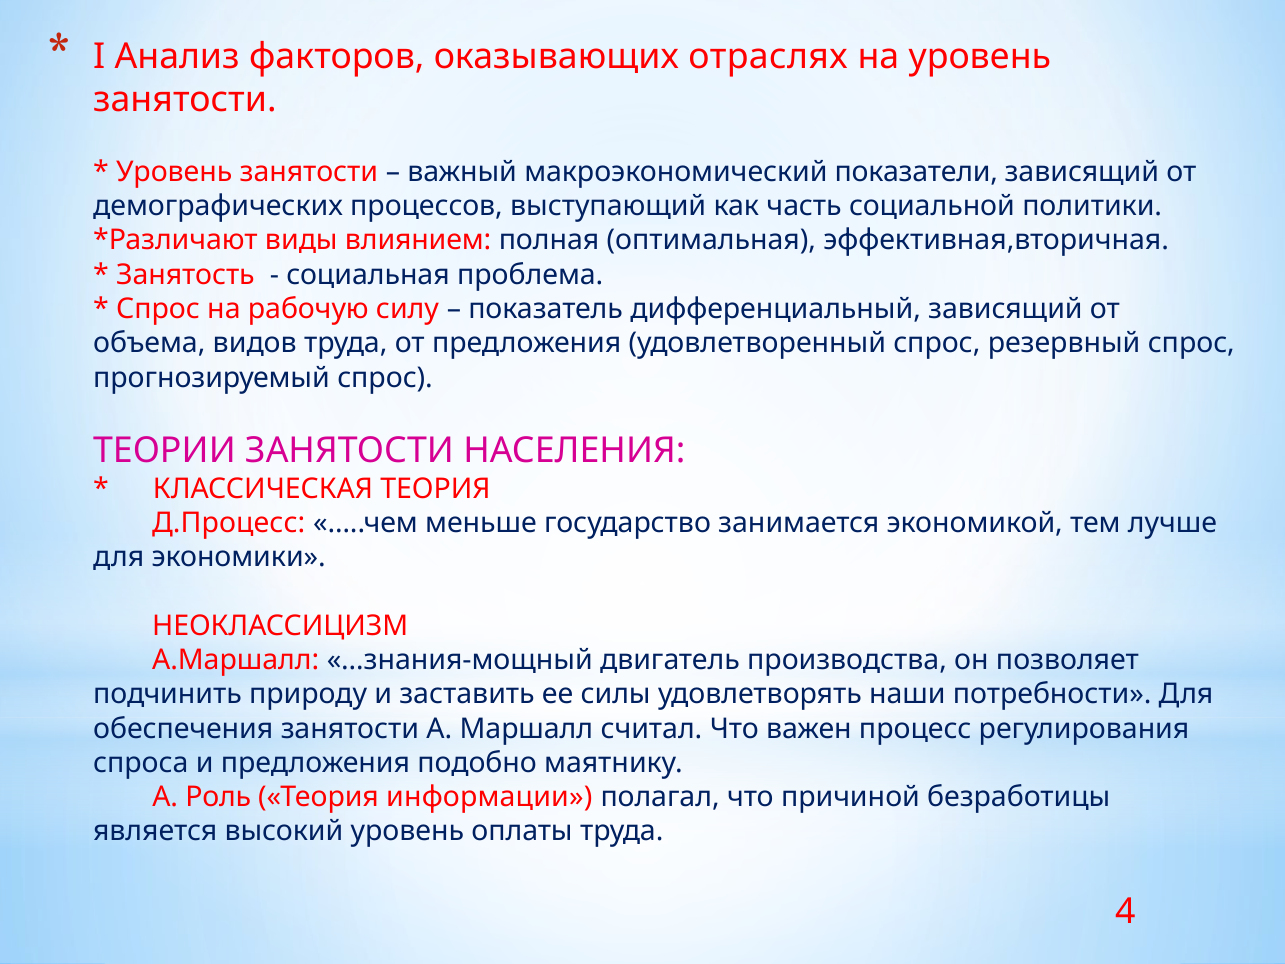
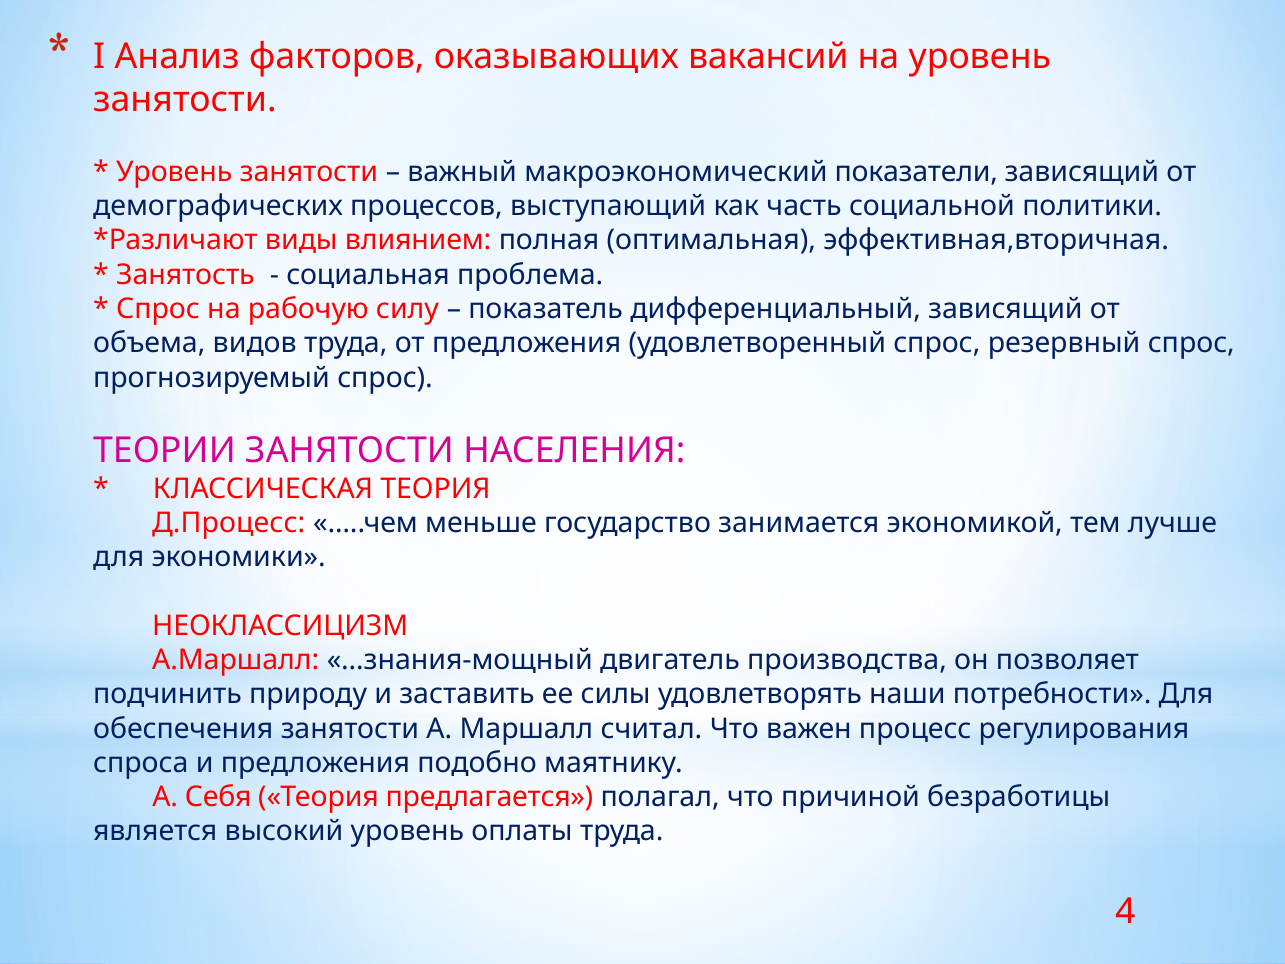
отраслях: отраслях -> вакансий
Роль: Роль -> Себя
информации: информации -> предлагается
